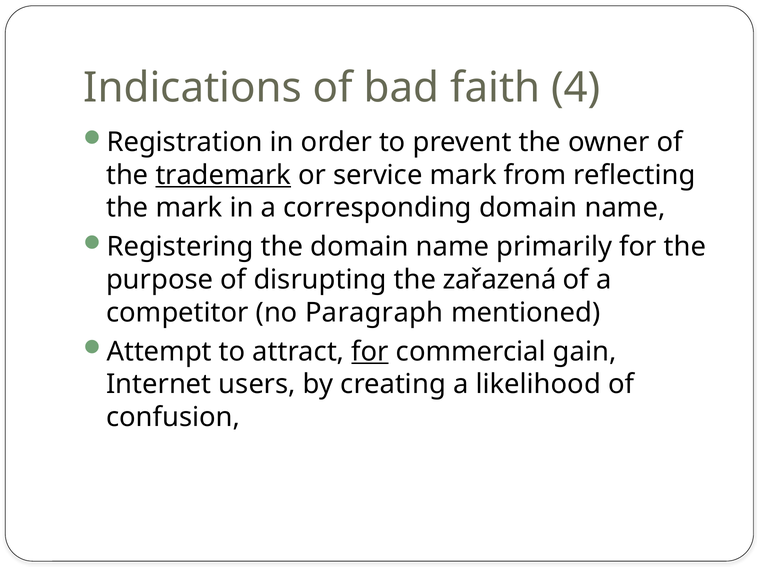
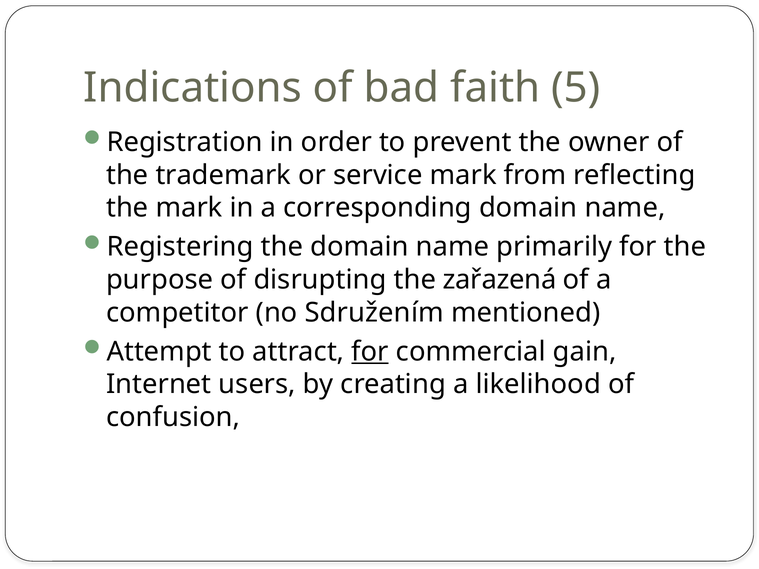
4: 4 -> 5
trademark underline: present -> none
Paragraph: Paragraph -> Sdružením
